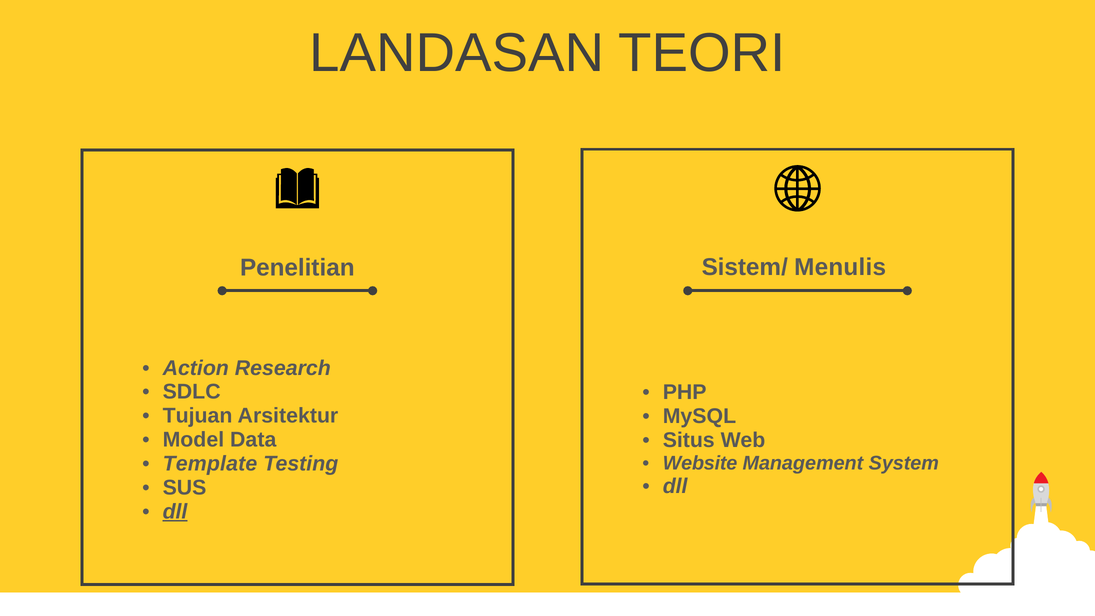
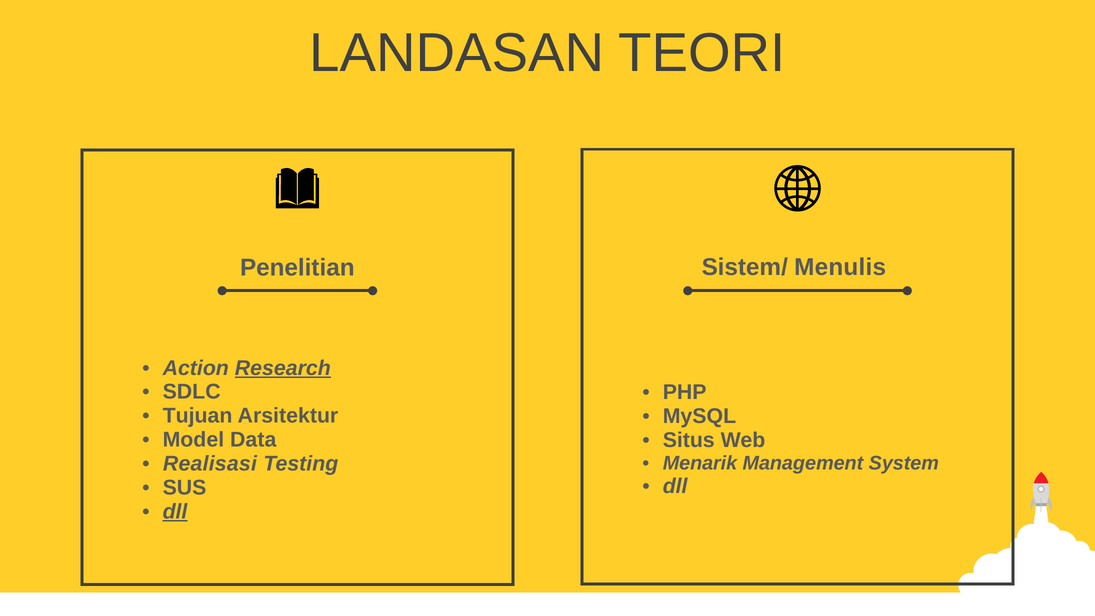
Research underline: none -> present
Template: Template -> Realisasi
Website: Website -> Menarik
